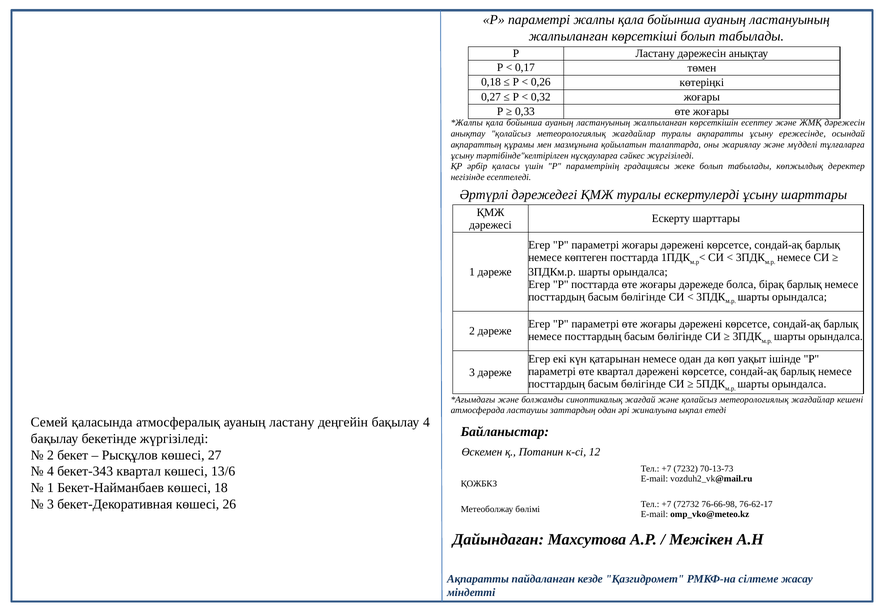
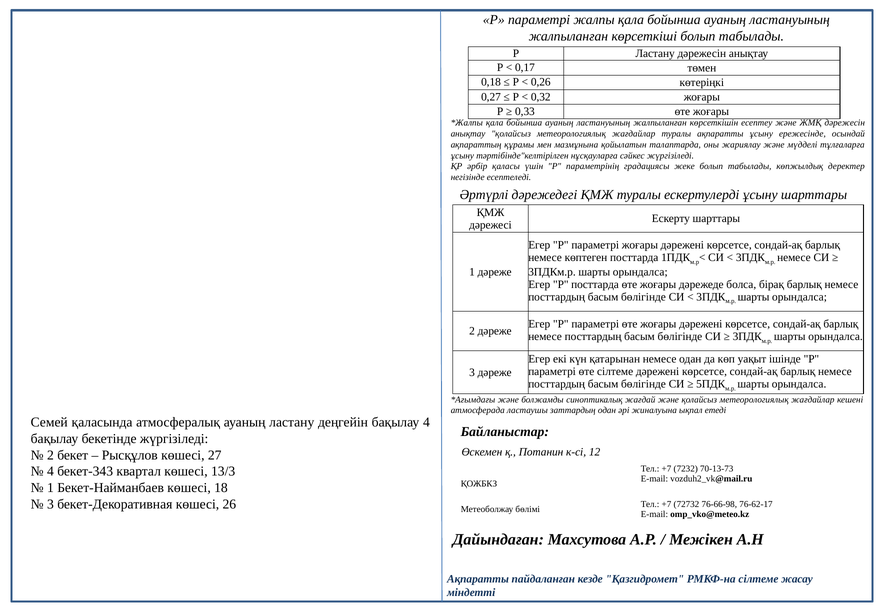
өте квартал: квартал -> сілтеме
13/6: 13/6 -> 13/3
